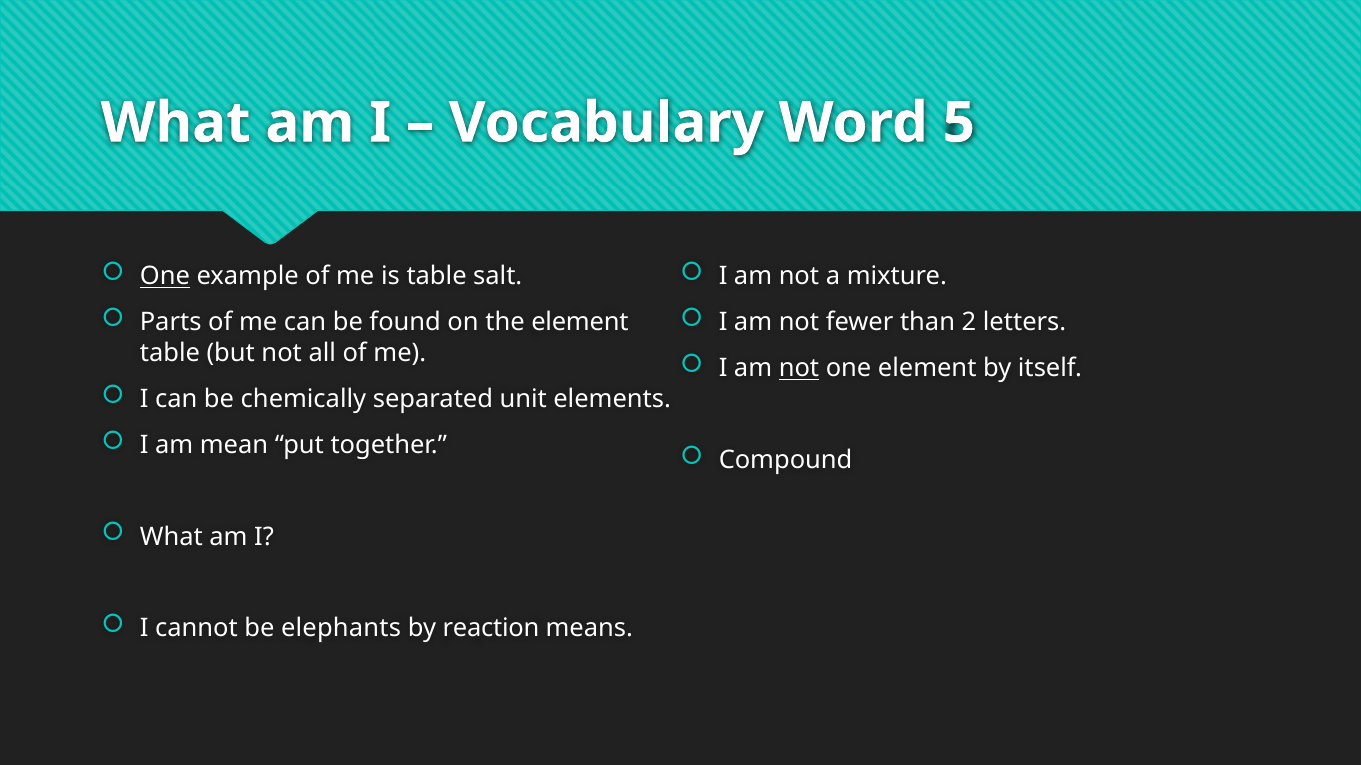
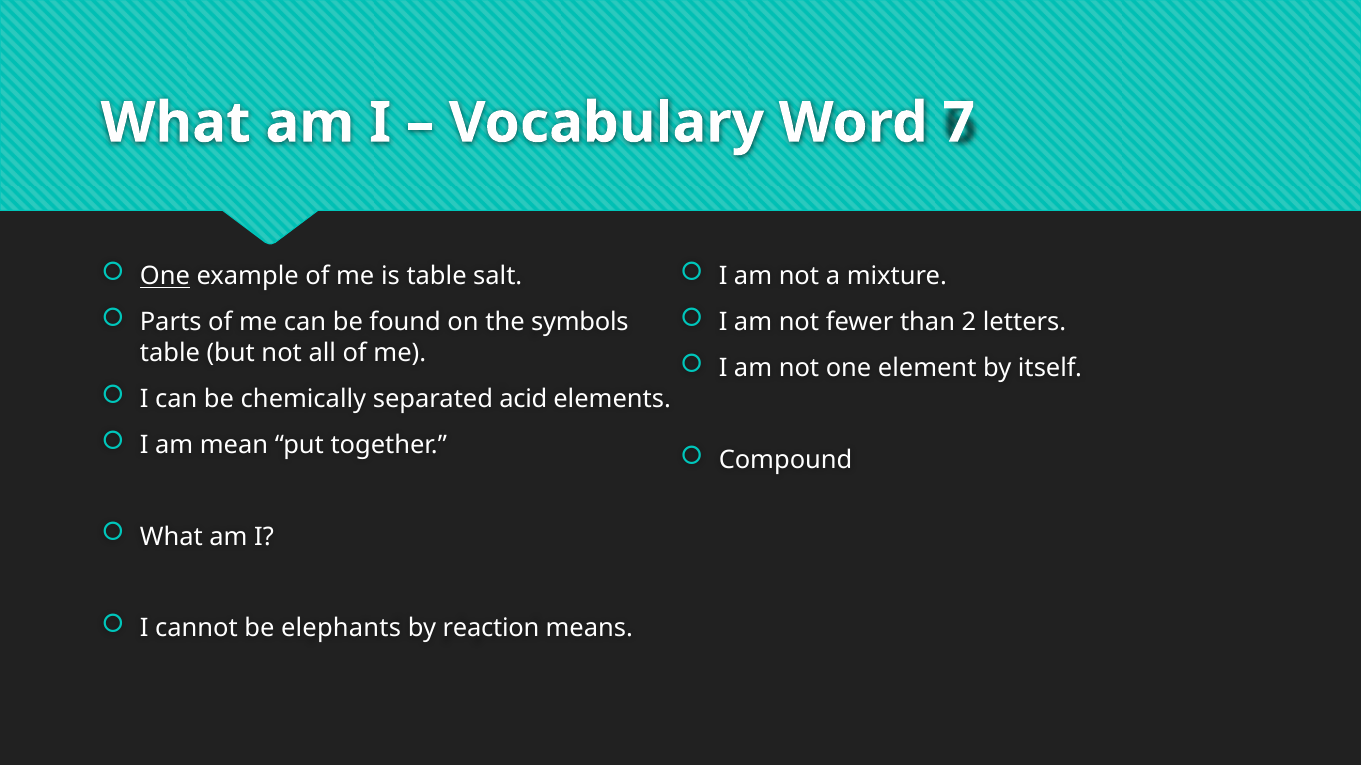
5: 5 -> 7
the element: element -> symbols
not at (799, 369) underline: present -> none
unit: unit -> acid
